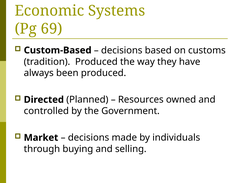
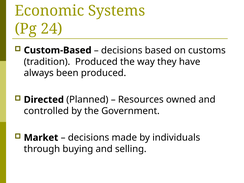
69: 69 -> 24
